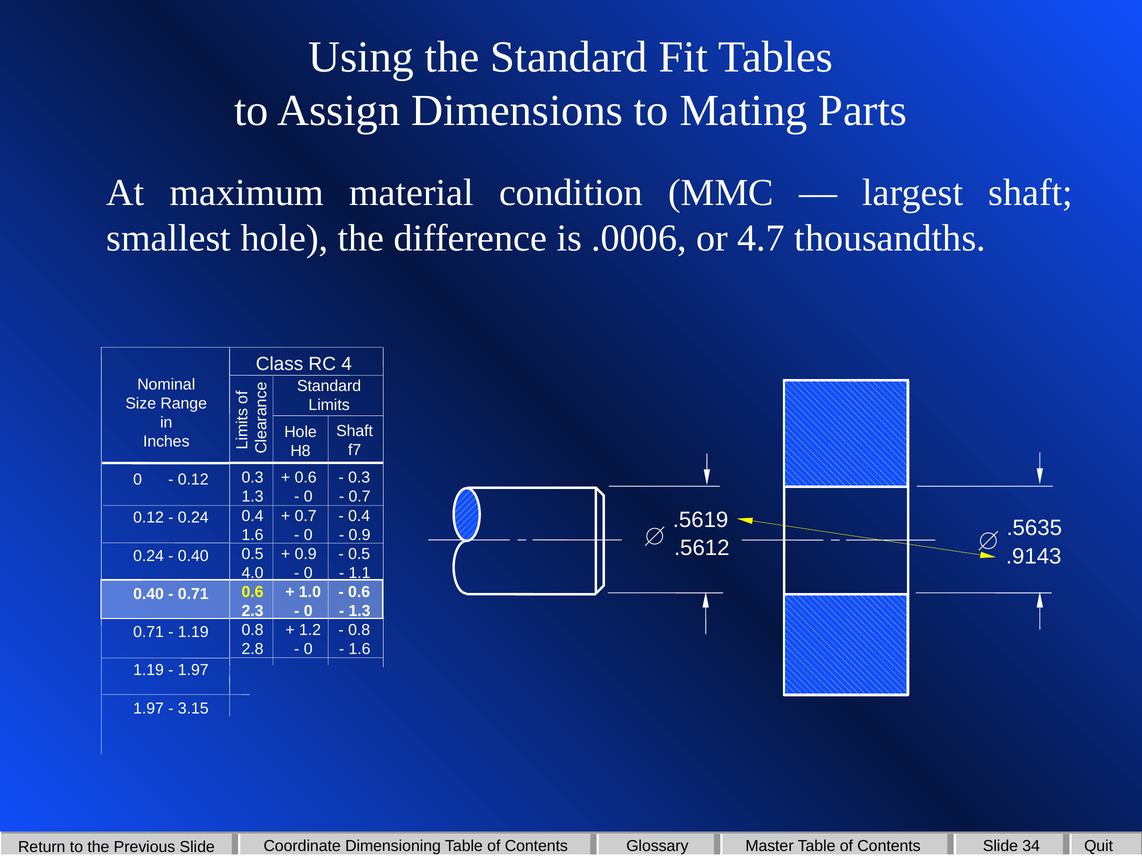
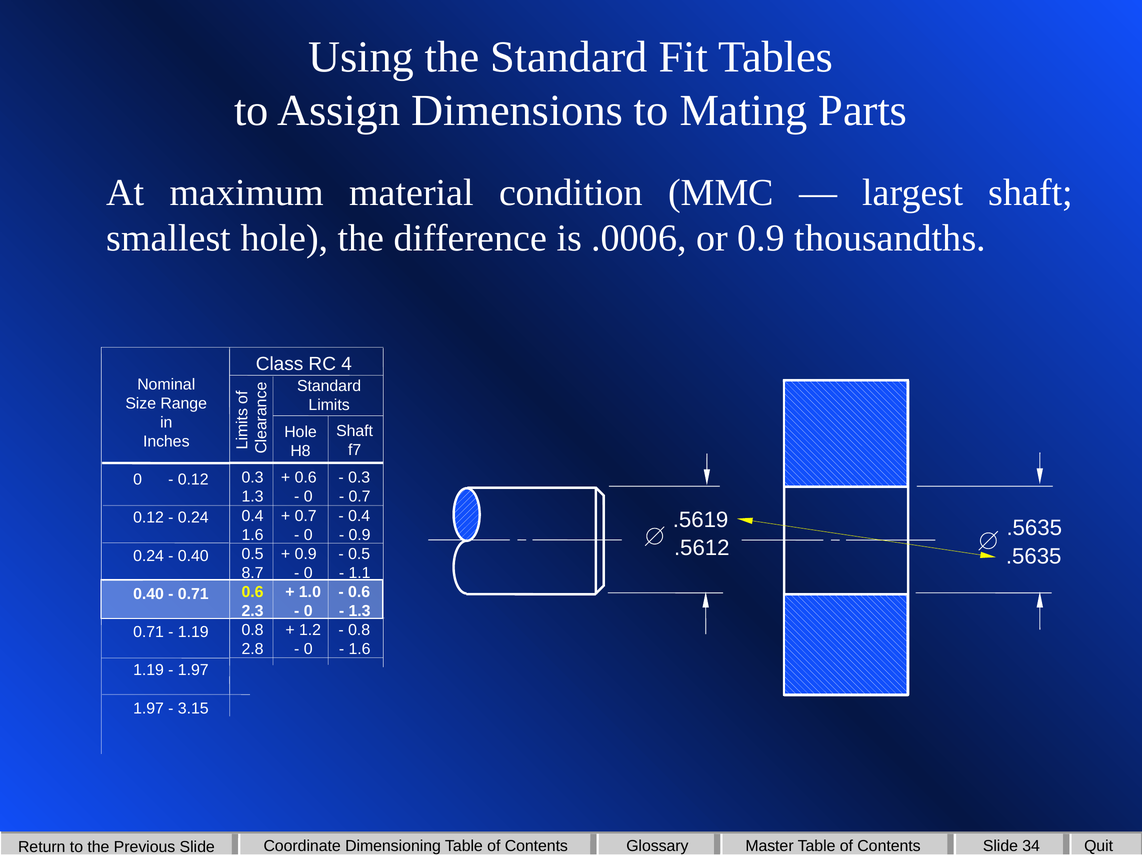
or 4.7: 4.7 -> 0.9
.9143 at (1034, 557): .9143 -> .5635
4.0: 4.0 -> 8.7
